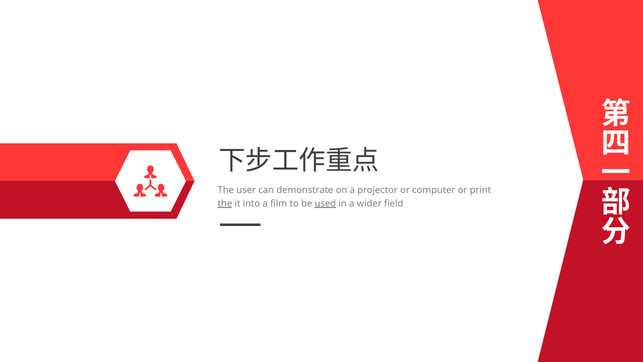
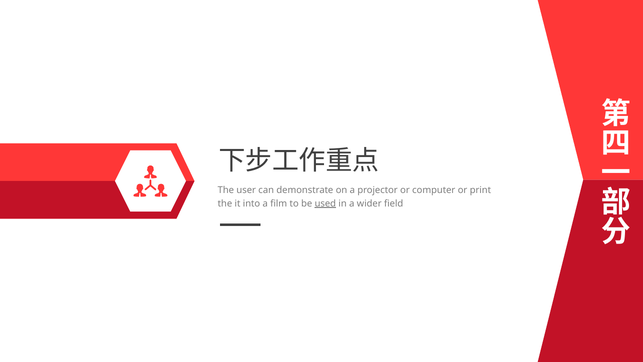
the at (225, 203) underline: present -> none
